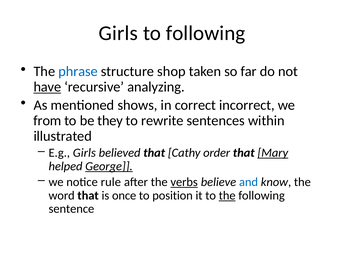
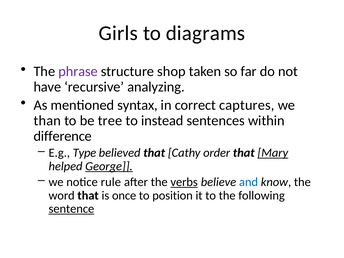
to following: following -> diagrams
phrase colour: blue -> purple
have underline: present -> none
shows: shows -> syntax
incorrect: incorrect -> captures
from: from -> than
they: they -> tree
rewrite: rewrite -> instead
illustrated: illustrated -> difference
E.g Girls: Girls -> Type
the at (227, 195) underline: present -> none
sentence underline: none -> present
